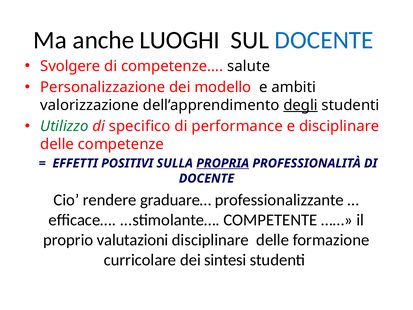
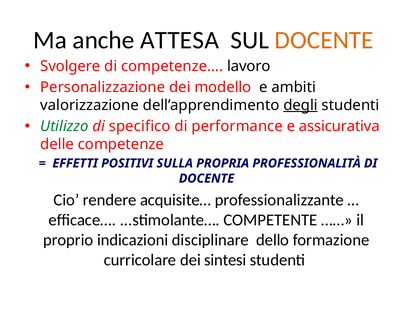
LUOGHI: LUOGHI -> ATTESA
DOCENTE at (324, 40) colour: blue -> orange
salute: salute -> lavoro
e disciplinare: disciplinare -> assicurativa
PROPRIA underline: present -> none
graduare…: graduare… -> acquisite…
valutazioni: valutazioni -> indicazioni
delle at (273, 240): delle -> dello
